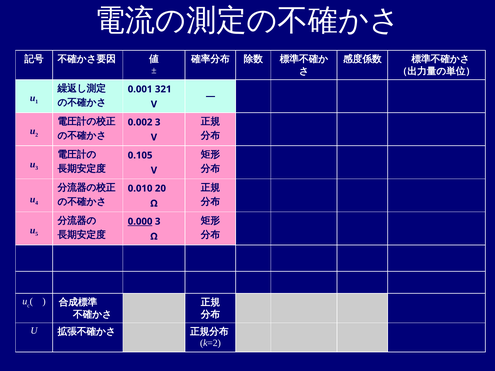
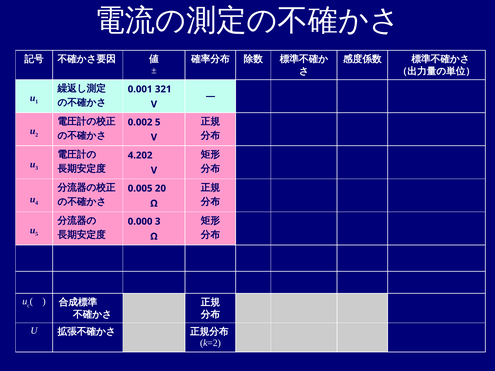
0.002 3: 3 -> 5
0.105: 0.105 -> 4.202
0.010: 0.010 -> 0.005
0.000 underline: present -> none
